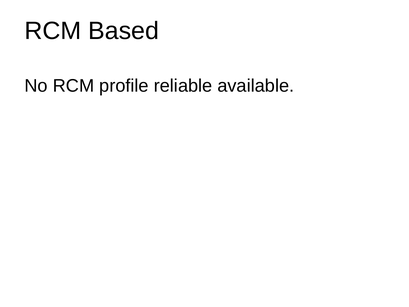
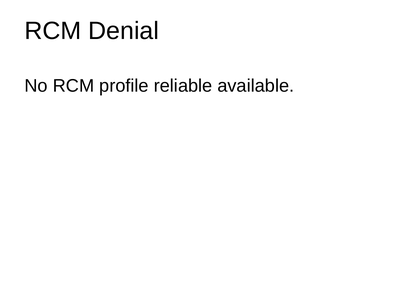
Based: Based -> Denial
